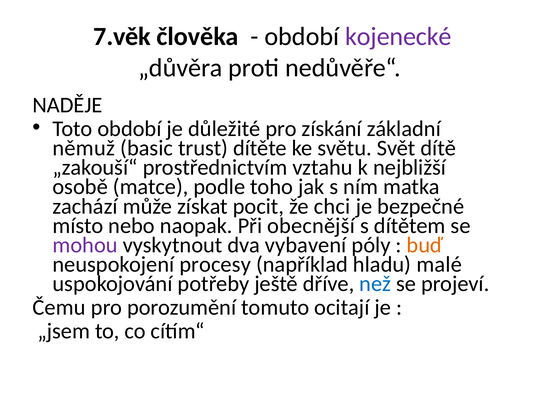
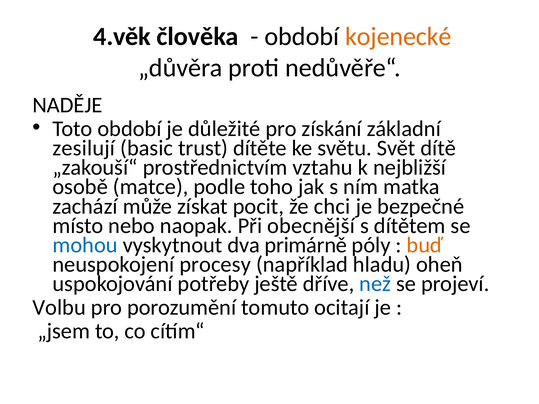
7.věk: 7.věk -> 4.věk
kojenecké colour: purple -> orange
němuž: němuž -> zesilují
mohou colour: purple -> blue
vybavení: vybavení -> primárně
malé: malé -> oheň
Čemu: Čemu -> Volbu
